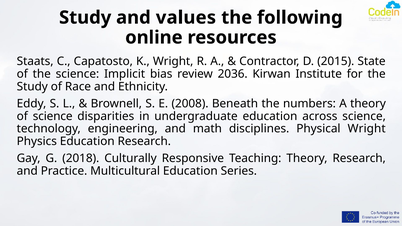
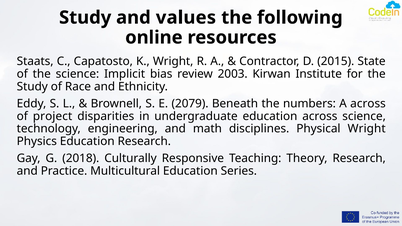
2036: 2036 -> 2003
2008: 2008 -> 2079
A theory: theory -> across
of science: science -> project
